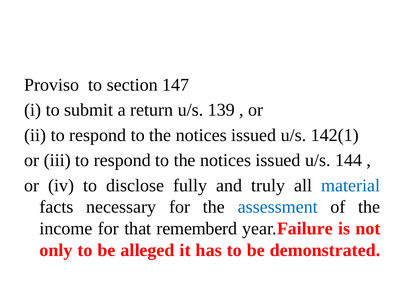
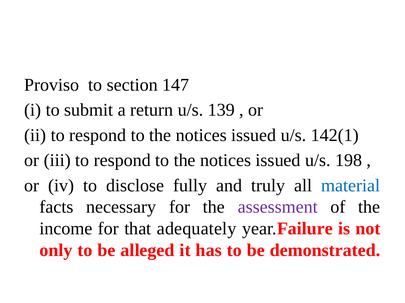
144: 144 -> 198
assessment colour: blue -> purple
rememberd: rememberd -> adequately
